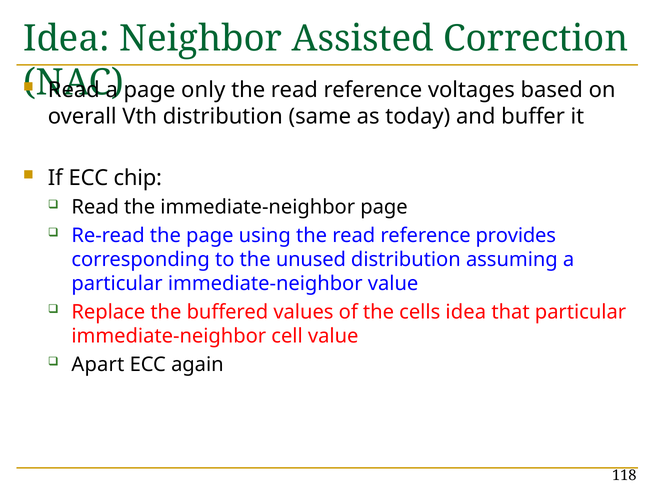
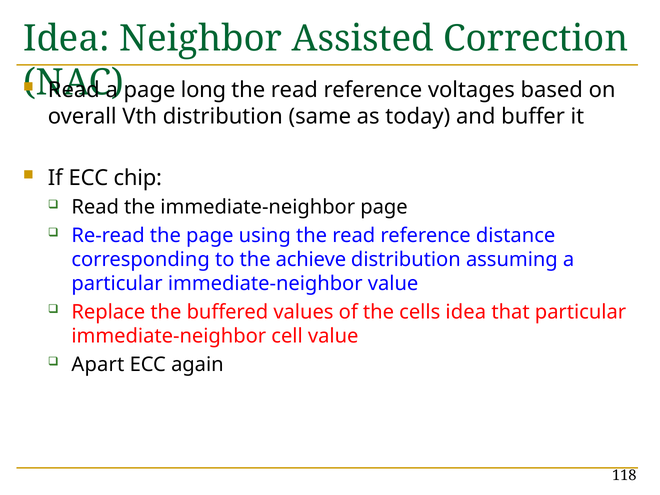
only: only -> long
provides: provides -> distance
unused: unused -> achieve
